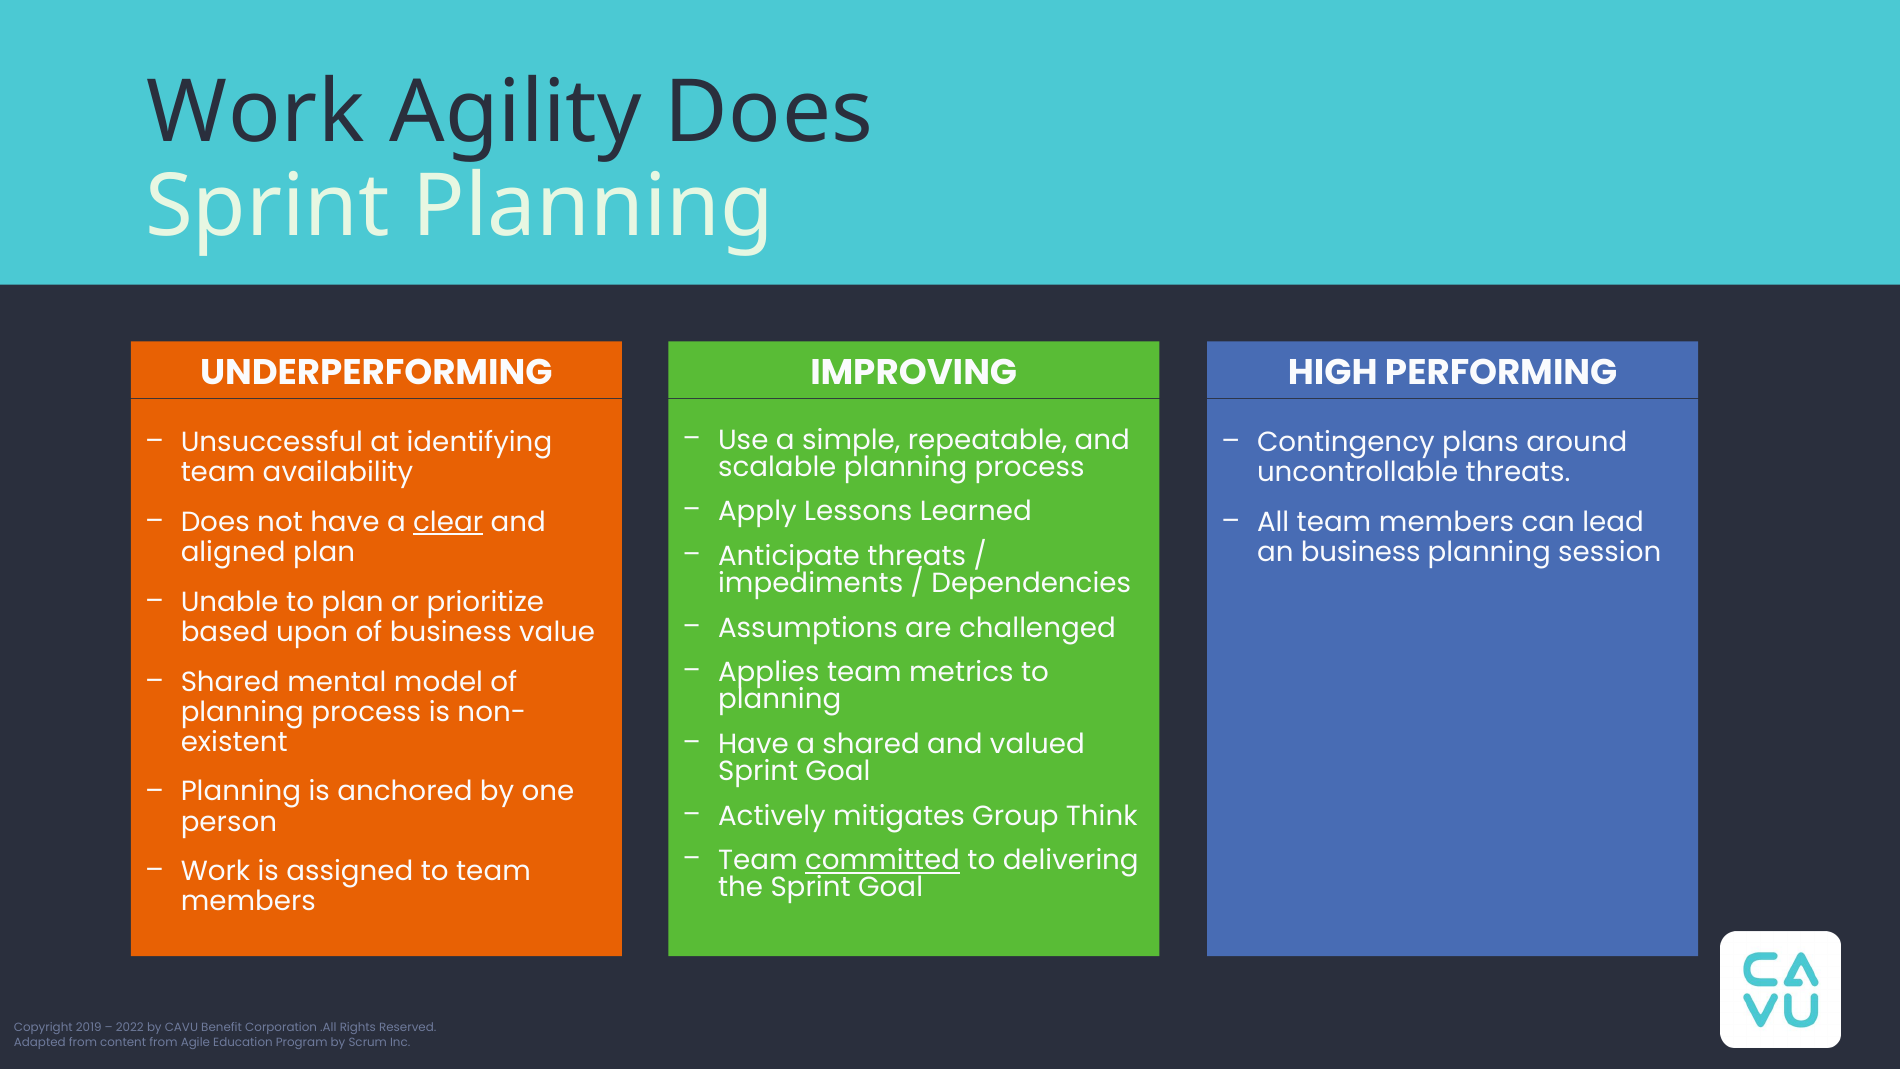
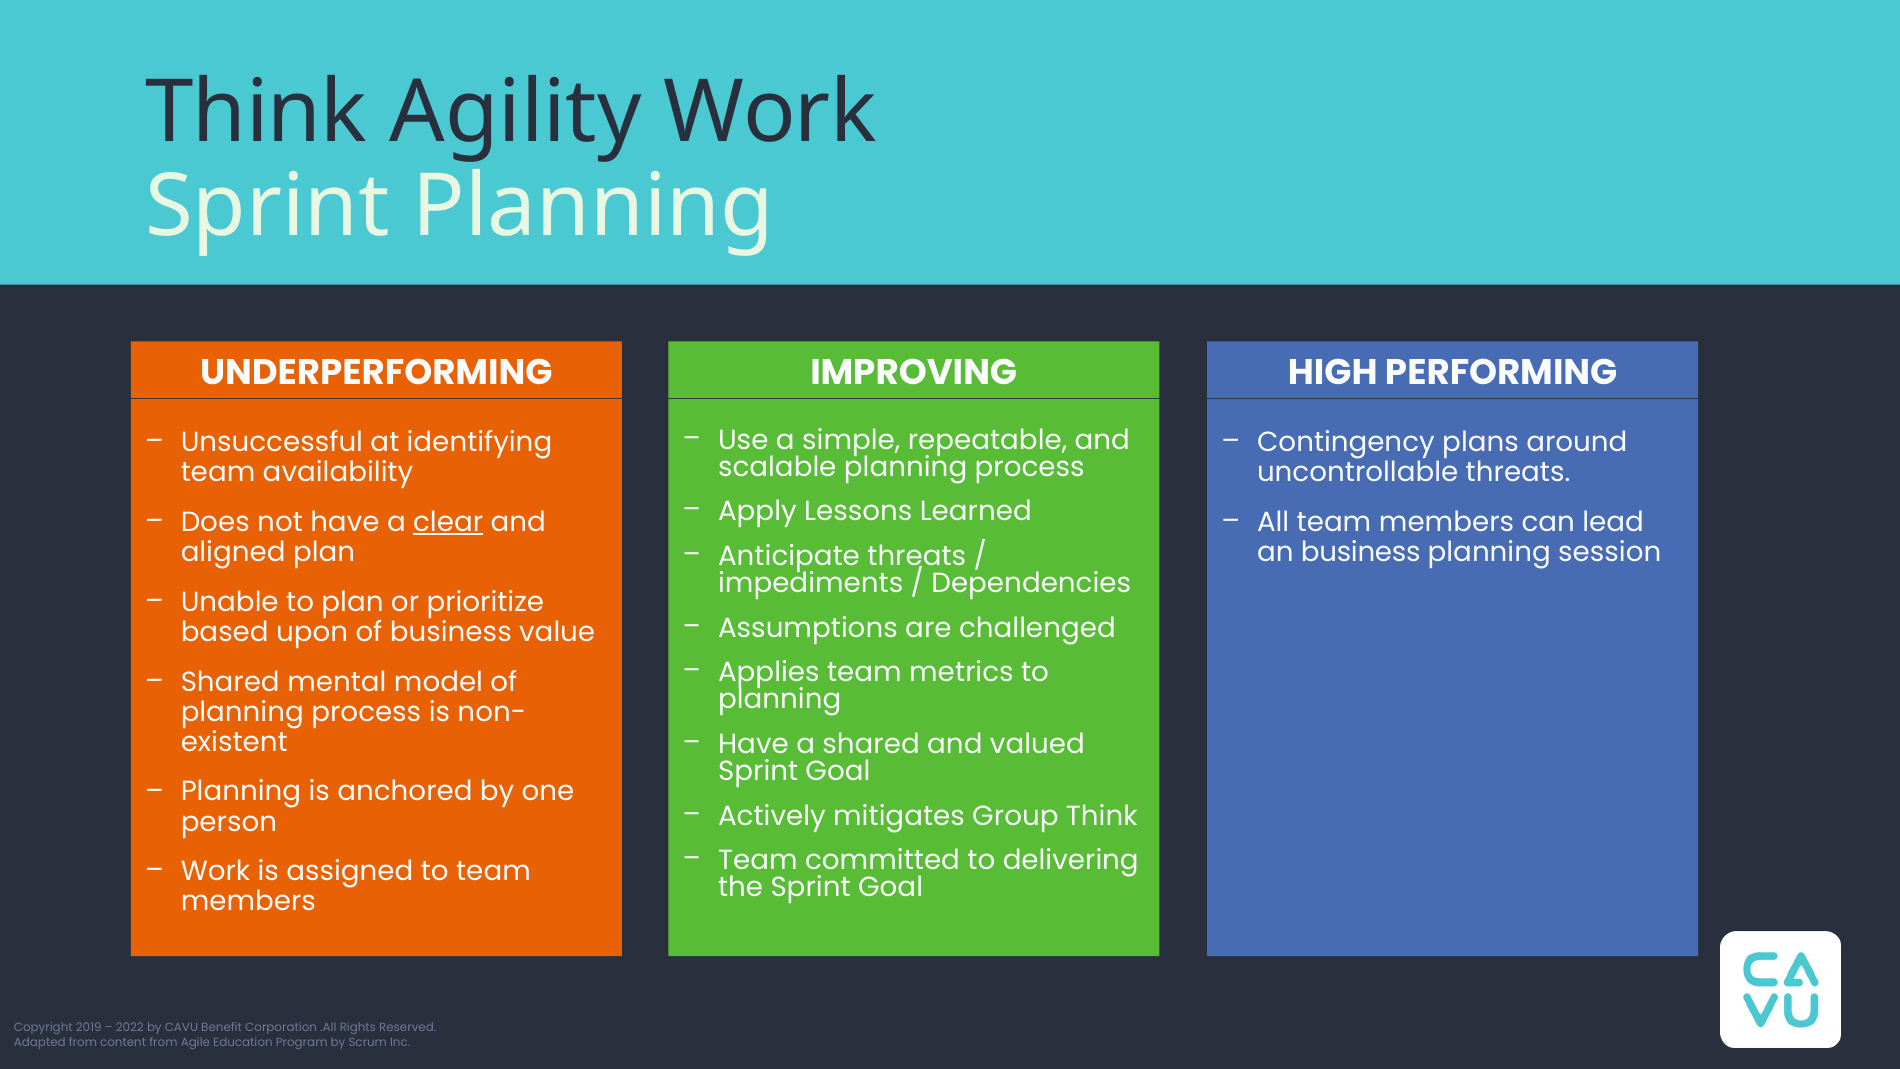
Work at (256, 113): Work -> Think
Agility Does: Does -> Work
committed underline: present -> none
